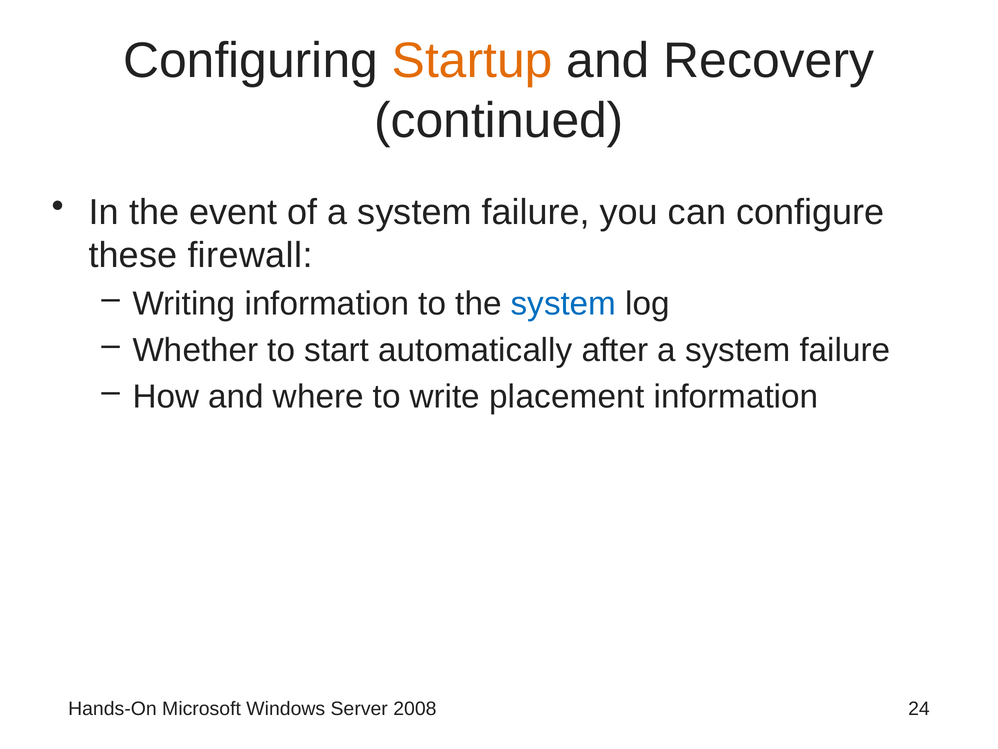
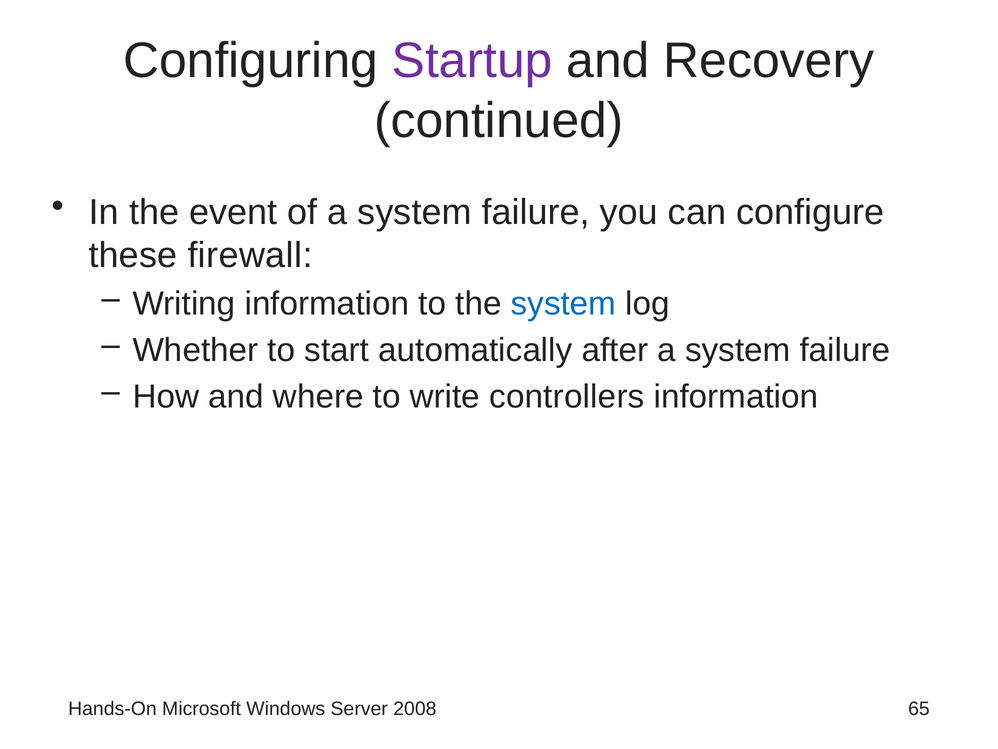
Startup colour: orange -> purple
placement: placement -> controllers
24: 24 -> 65
